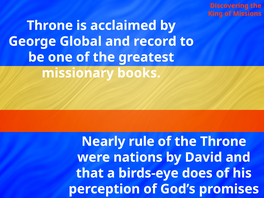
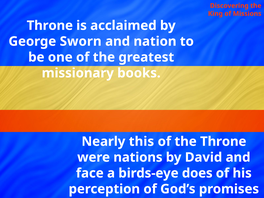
Global: Global -> Sworn
record: record -> nation
rule: rule -> this
that: that -> face
